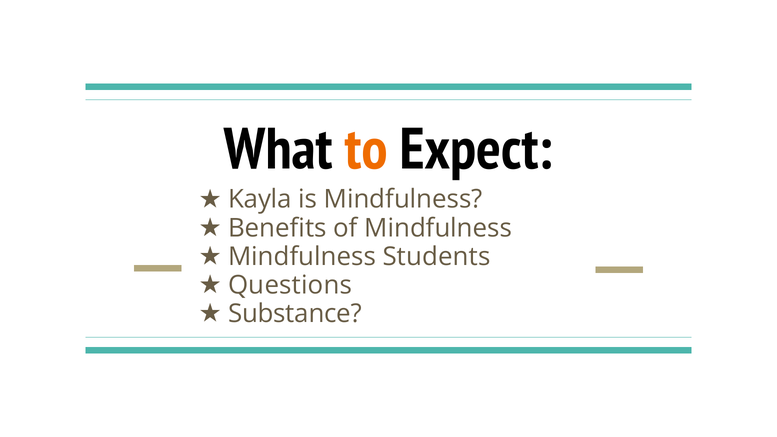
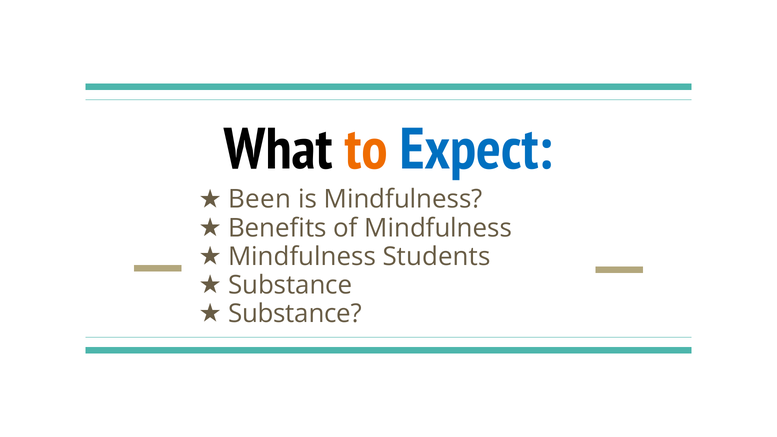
Expect colour: black -> blue
Kayla: Kayla -> Been
Questions at (290, 285): Questions -> Substance
